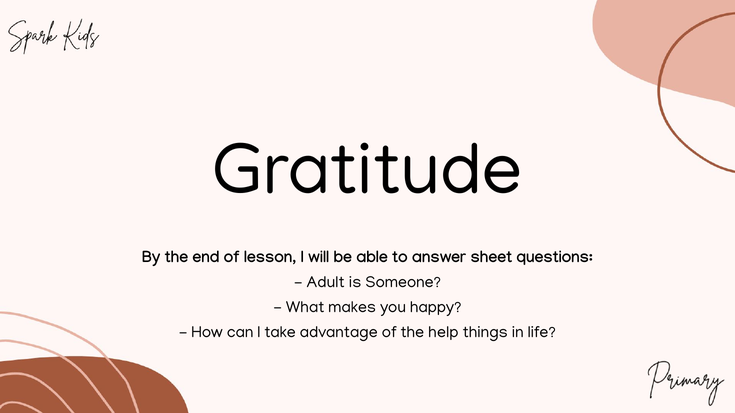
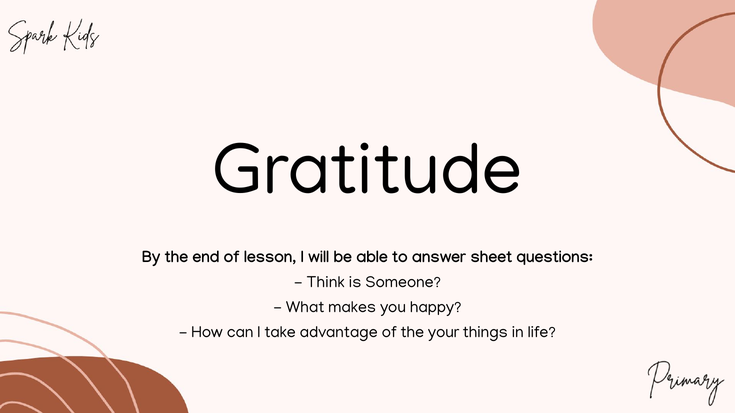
Adult: Adult -> Think
help: help -> your
